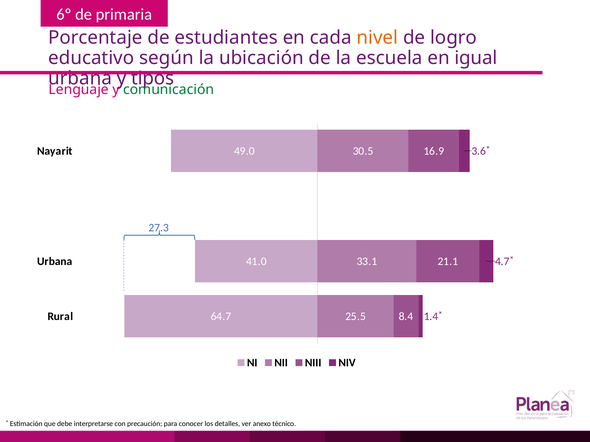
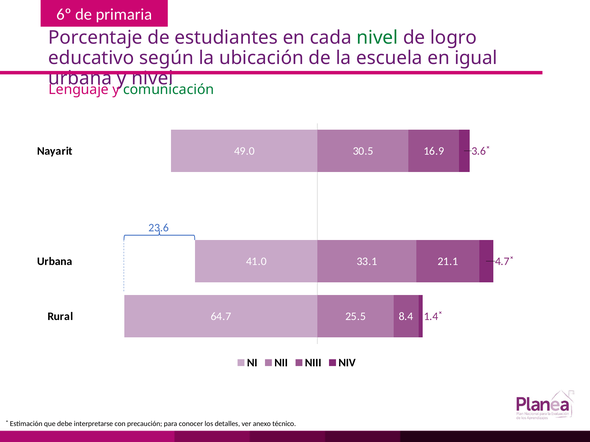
nivel at (377, 38) colour: orange -> green
y tipos: tipos -> nivel
27.3: 27.3 -> 23.6
